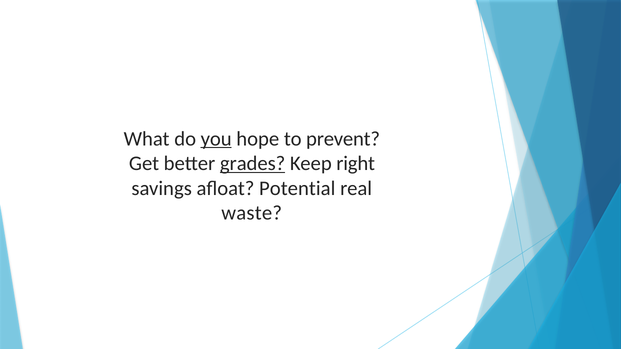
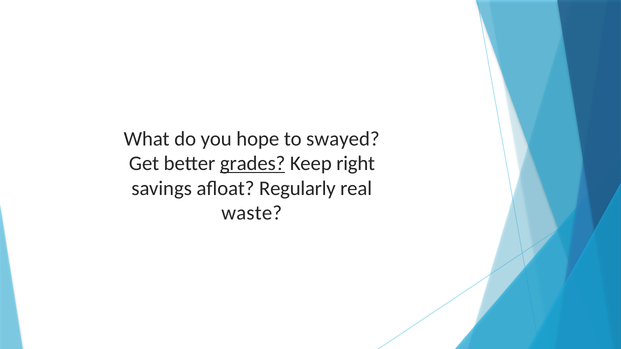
you underline: present -> none
prevent: prevent -> swayed
Potential: Potential -> Regularly
